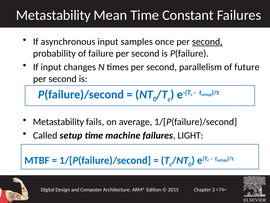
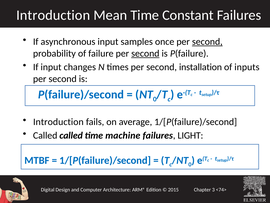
Metastability at (53, 15): Metastability -> Introduction
second at (145, 53) underline: none -> present
parallelism: parallelism -> installation
future: future -> inputs
Metastability at (58, 122): Metastability -> Introduction
Called setup: setup -> called
